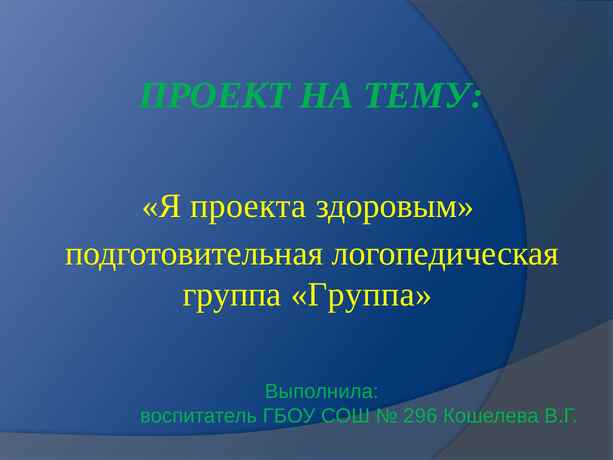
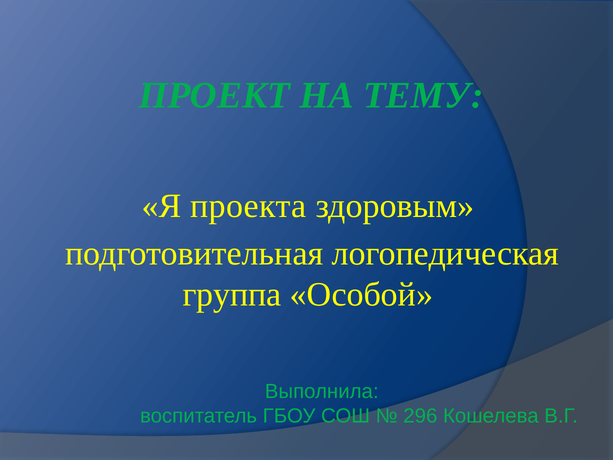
группа Группа: Группа -> Особой
